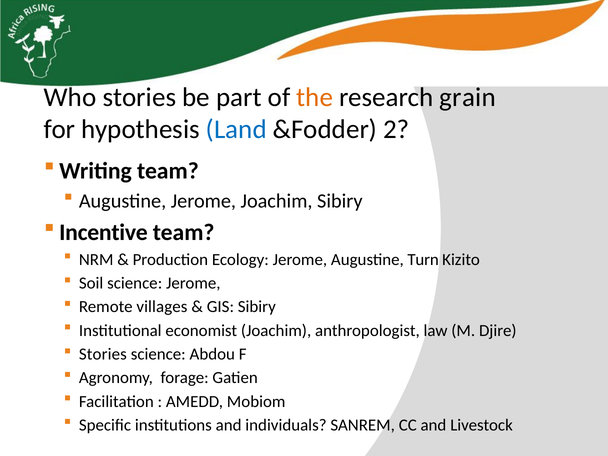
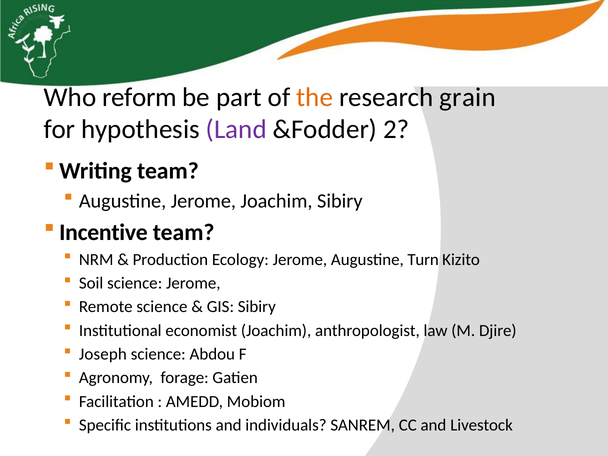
Who stories: stories -> reform
Land colour: blue -> purple
Remote villages: villages -> science
Stories at (103, 354): Stories -> Joseph
